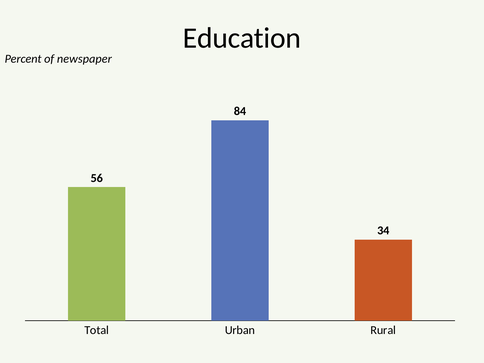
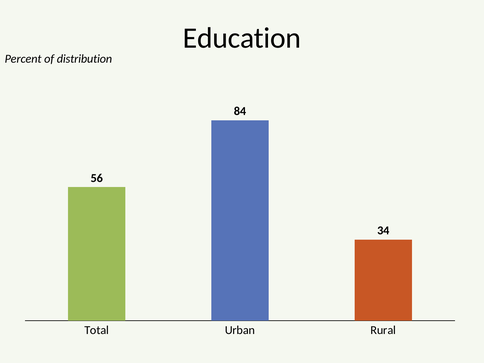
newspaper: newspaper -> distribution
